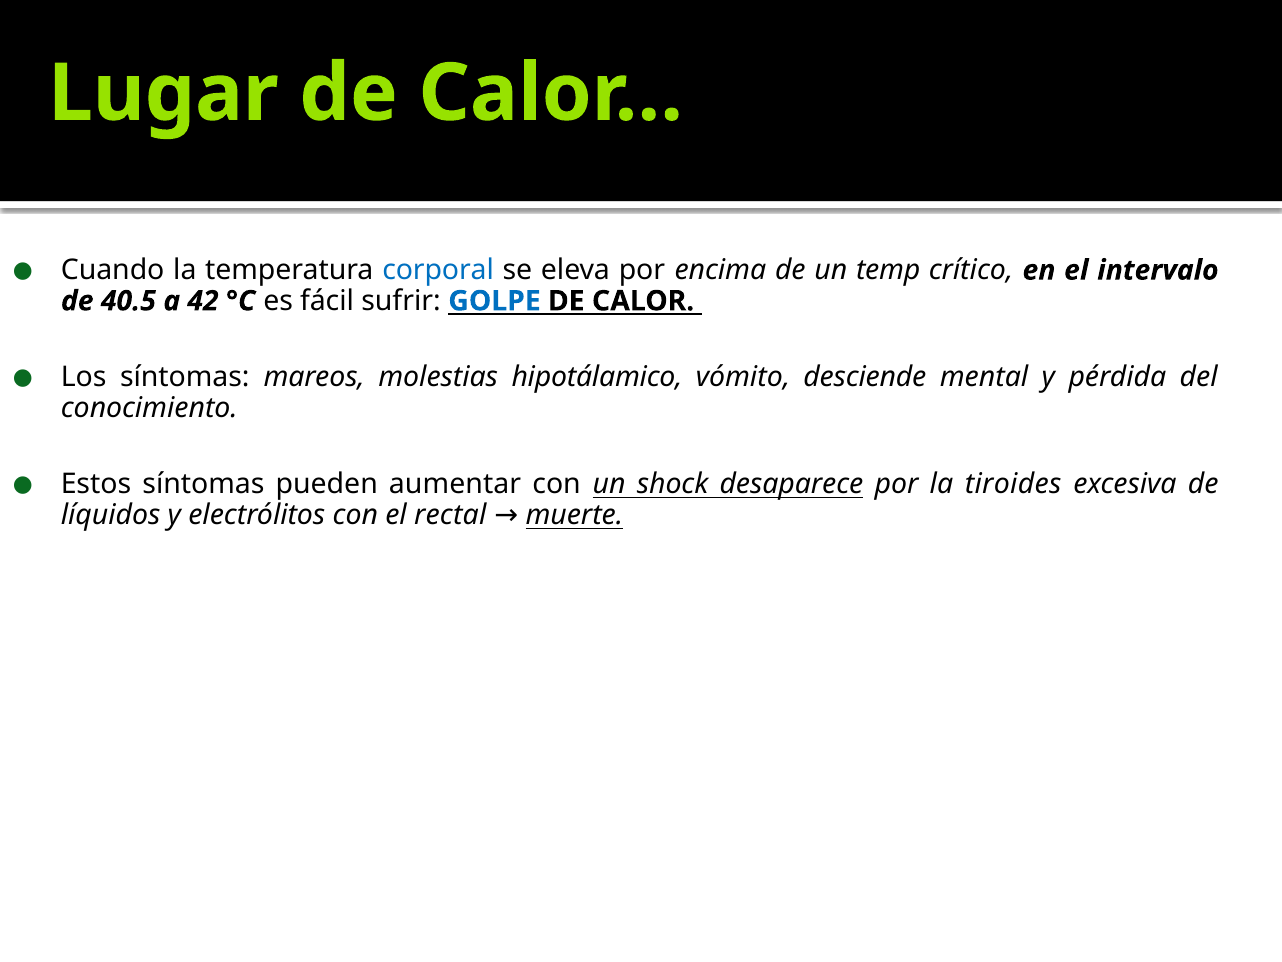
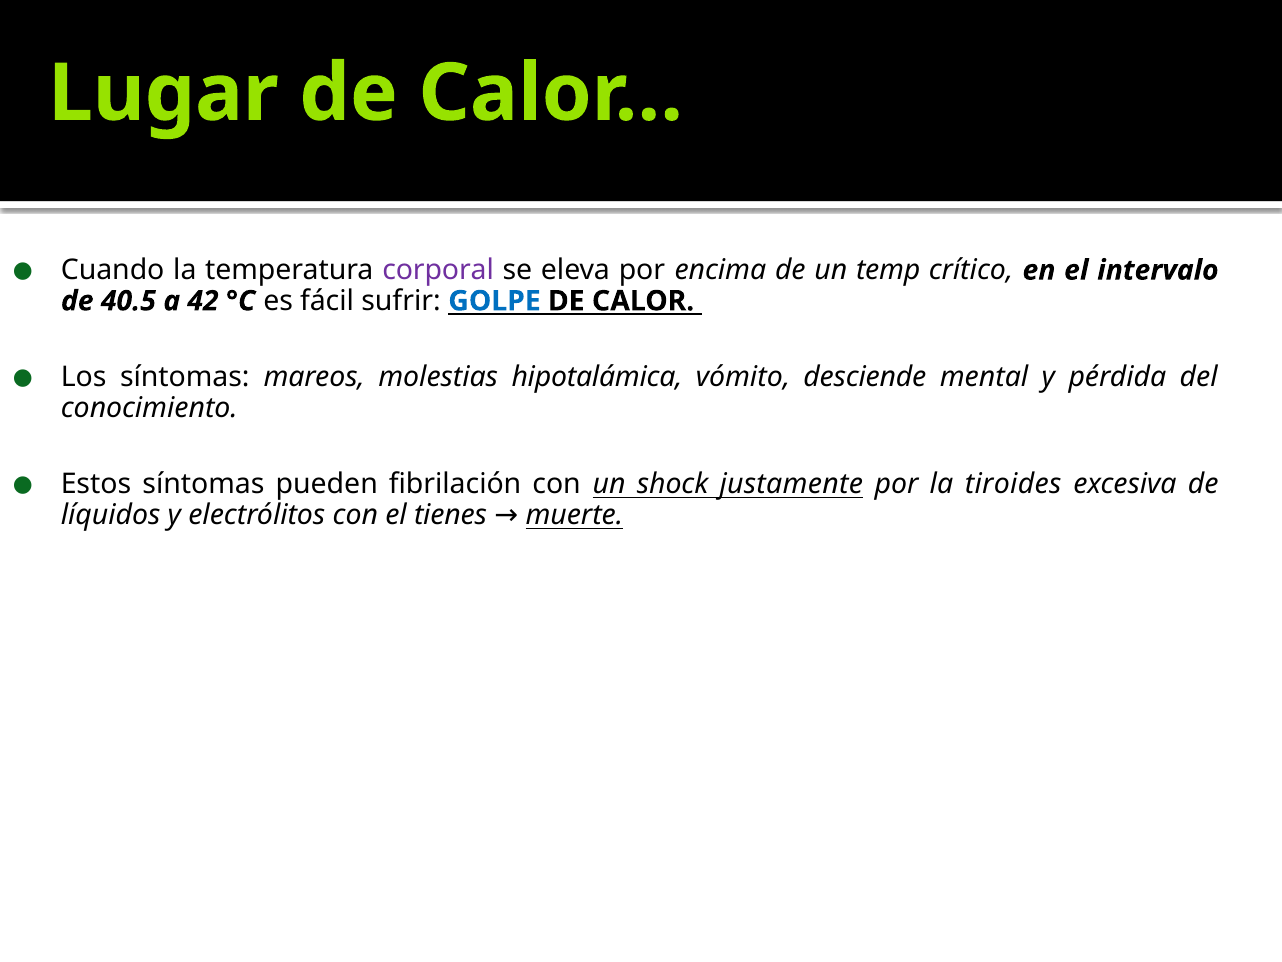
corporal colour: blue -> purple
hipotálamico: hipotálamico -> hipotalámica
aumentar: aumentar -> fibrilación
desaparece: desaparece -> justamente
rectal: rectal -> tienes
